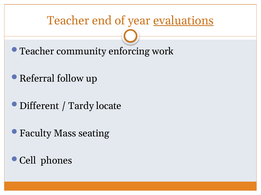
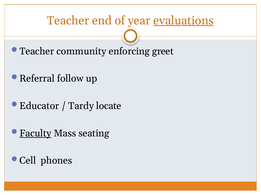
work: work -> greet
Different: Different -> Educator
Faculty underline: none -> present
